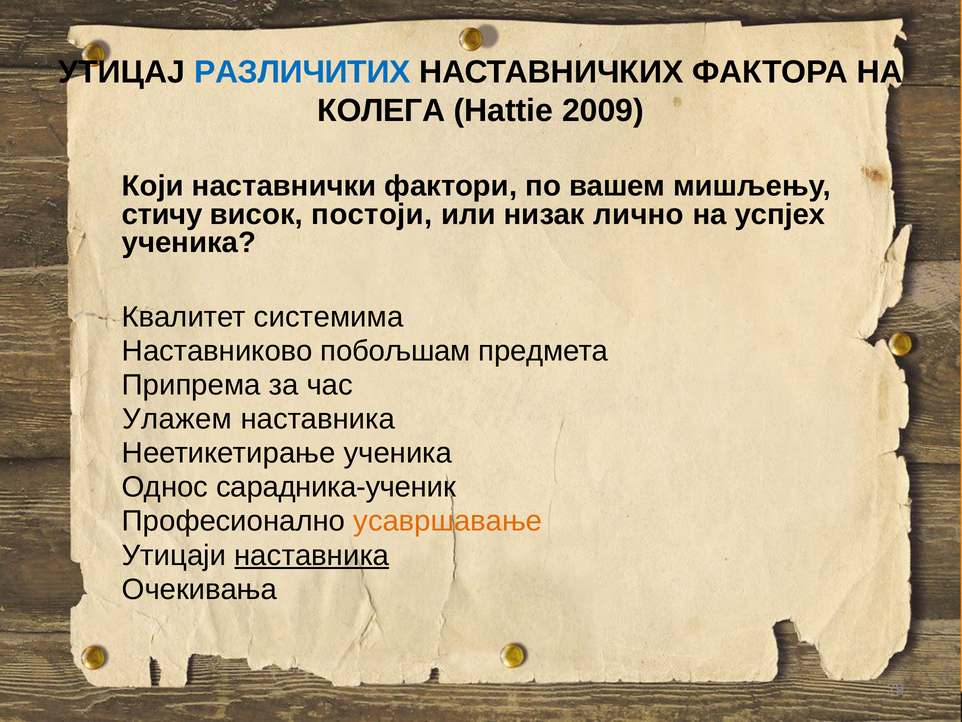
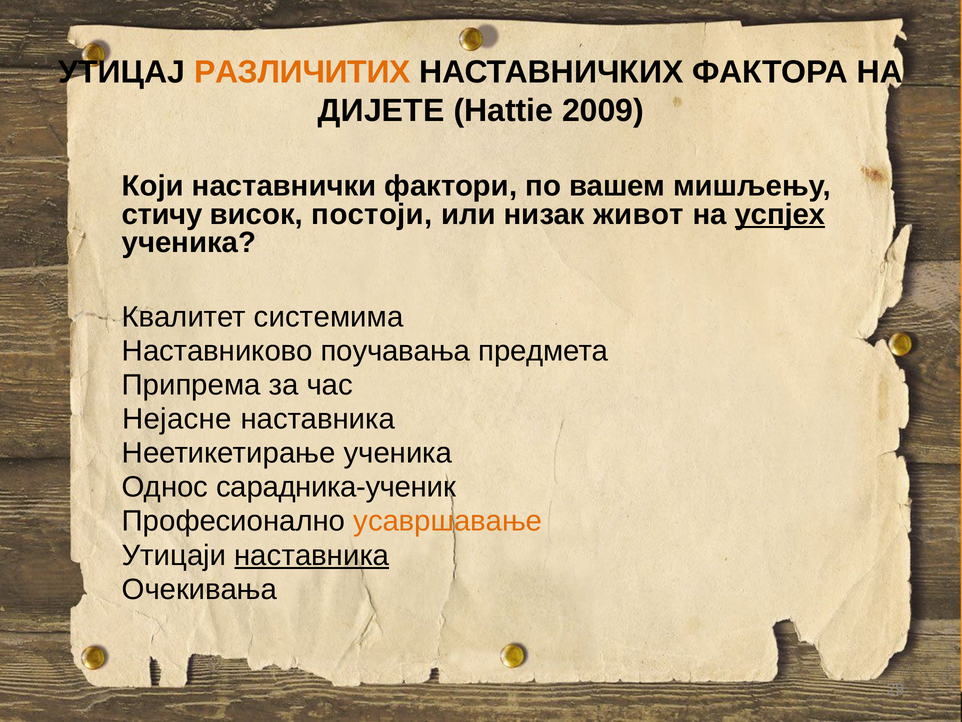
РАЗЛИЧИТИХ colour: blue -> orange
КОЛЕГА: КОЛЕГА -> ДИЈЕТЕ
лично: лично -> живот
успјех underline: none -> present
побољшам: побољшам -> поучавања
Улажем: Улажем -> Нејасне
